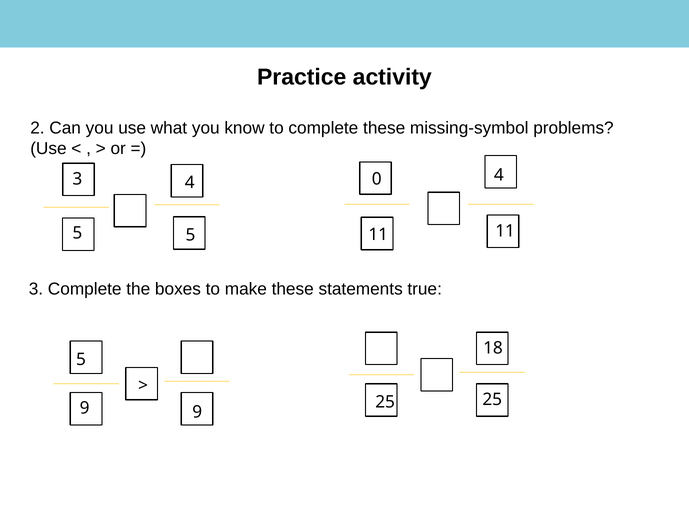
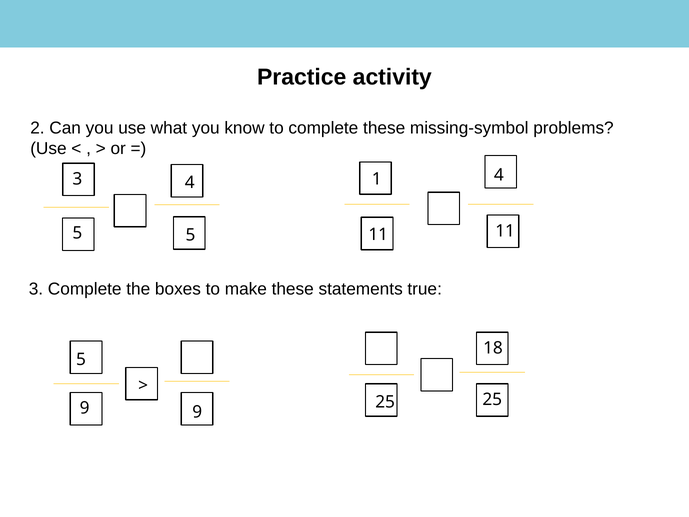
0: 0 -> 1
